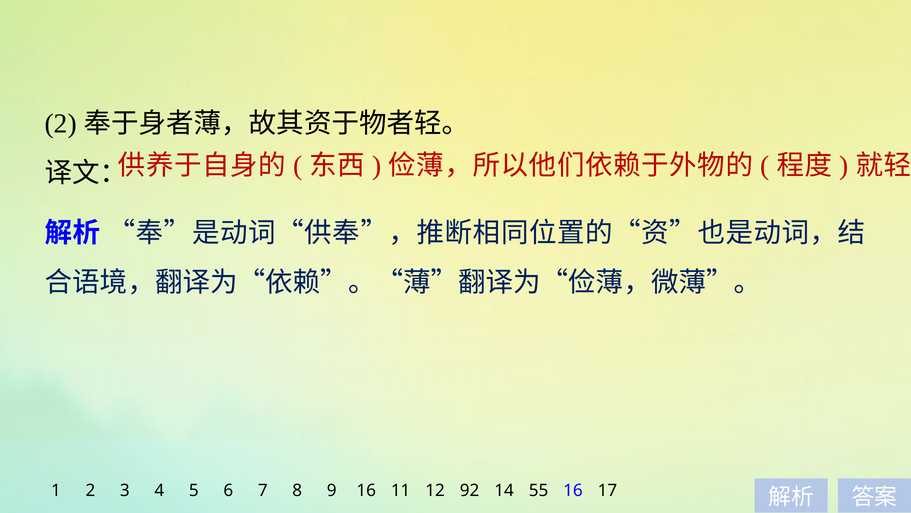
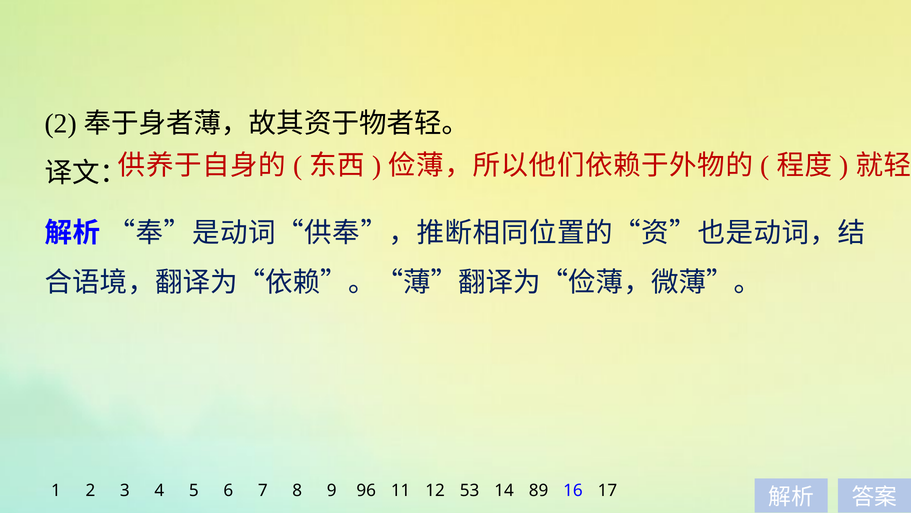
9 16: 16 -> 96
92: 92 -> 53
55: 55 -> 89
